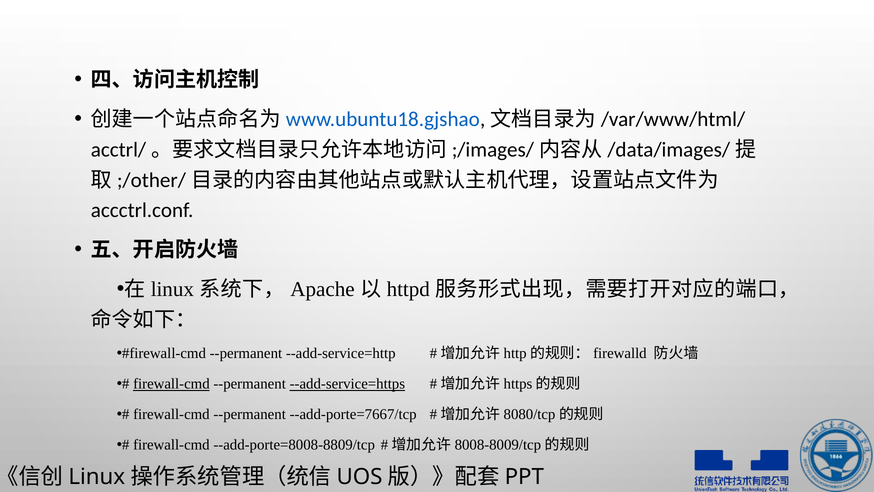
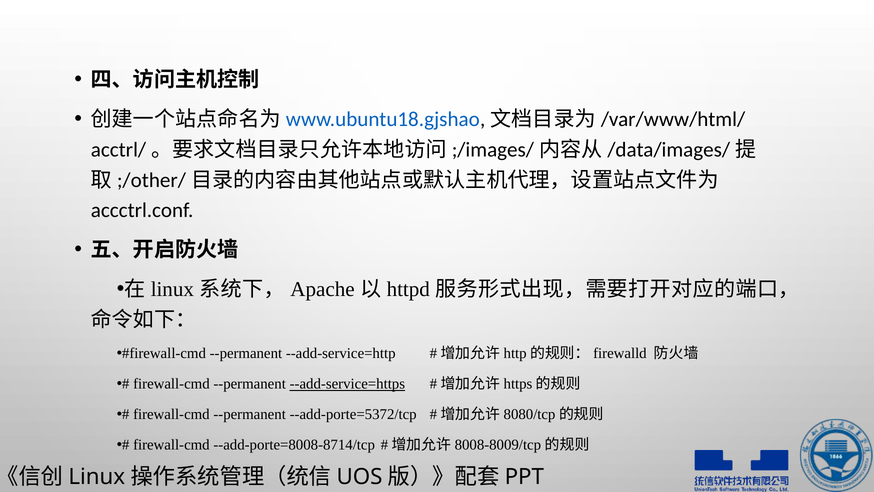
firewall-cmd at (171, 384) underline: present -> none
--add-porte=7667/tcp: --add-porte=7667/tcp -> --add-porte=5372/tcp
--add-porte=8008-8809/tcp: --add-porte=8008-8809/tcp -> --add-porte=8008-8714/tcp
